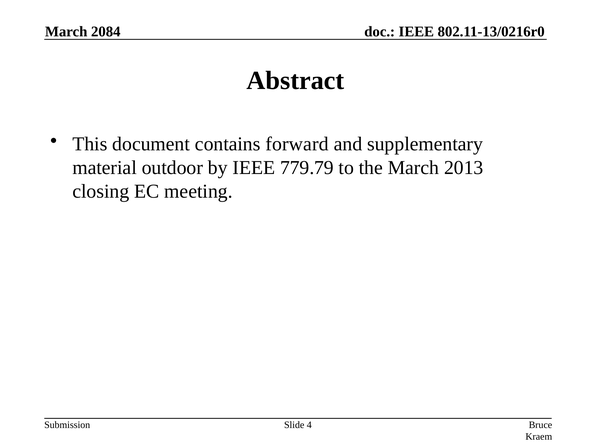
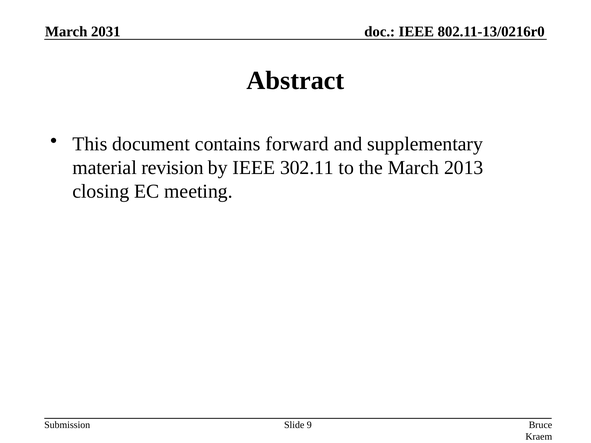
2084: 2084 -> 2031
outdoor: outdoor -> revision
779.79: 779.79 -> 302.11
4: 4 -> 9
